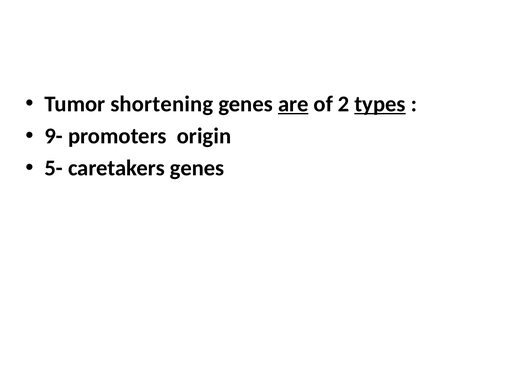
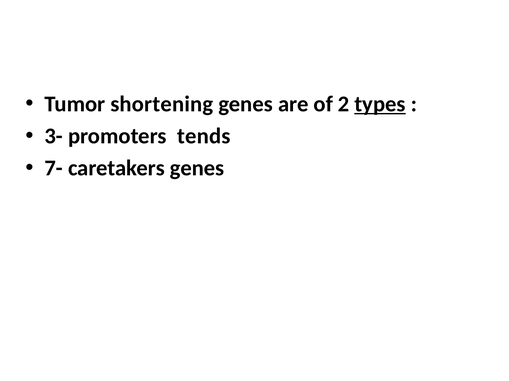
are underline: present -> none
9-: 9- -> 3-
origin: origin -> tends
5-: 5- -> 7-
